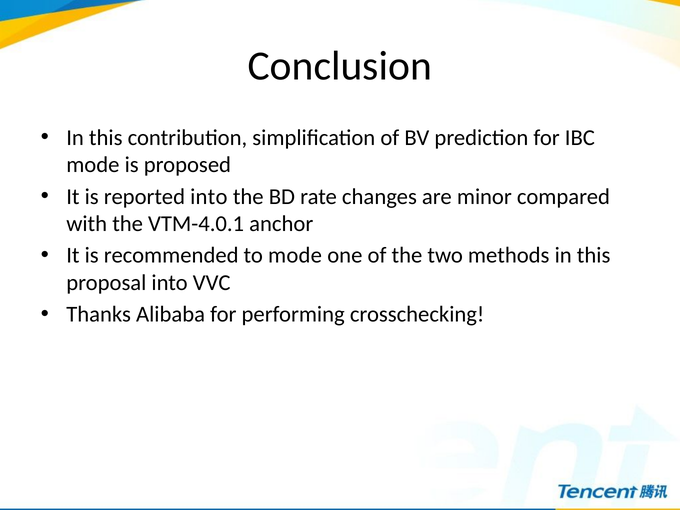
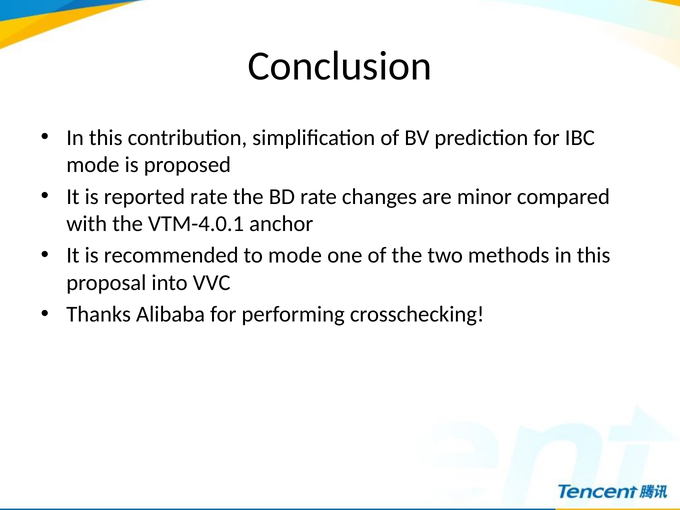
reported into: into -> rate
